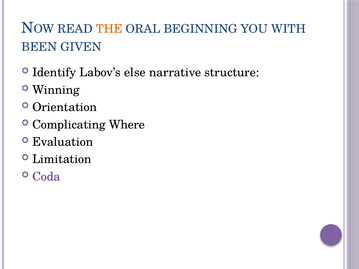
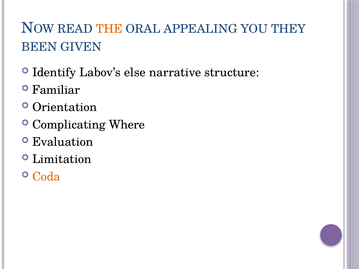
BEGINNING: BEGINNING -> APPEALING
WITH: WITH -> THEY
Winning: Winning -> Familiar
Coda colour: purple -> orange
